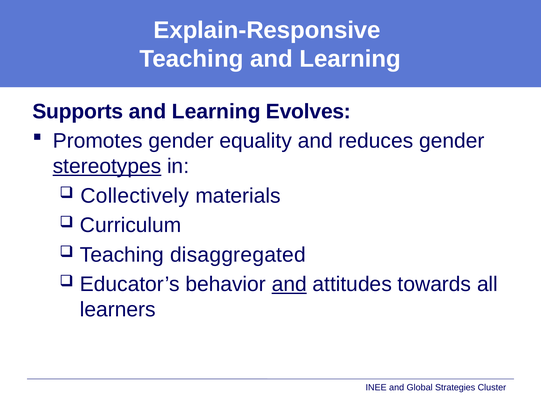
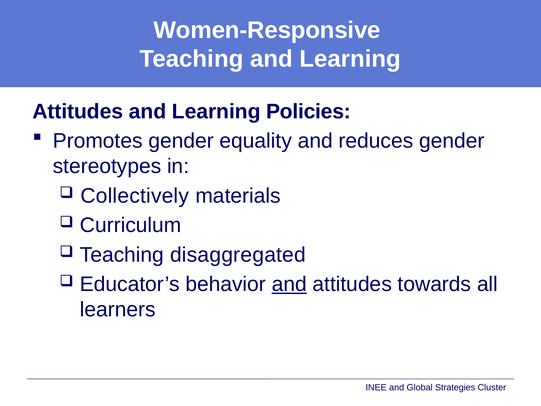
Explain-Responsive: Explain-Responsive -> Women-Responsive
Supports at (78, 111): Supports -> Attitudes
Evolves: Evolves -> Policies
stereotypes underline: present -> none
